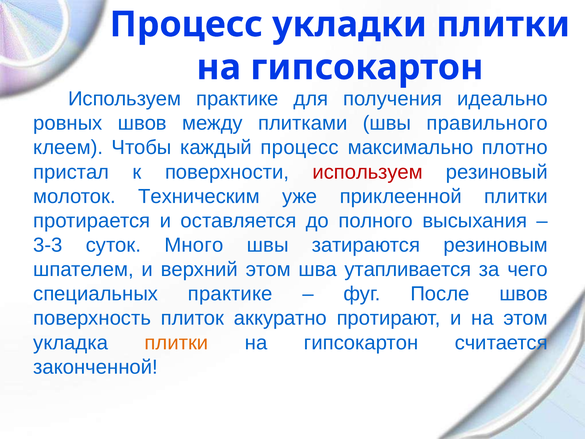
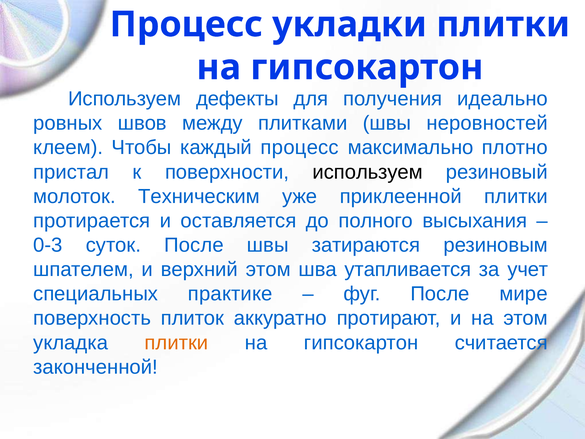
Используем практике: практике -> дефекты
правильного: правильного -> неровностей
используем at (368, 172) colour: red -> black
3-3: 3-3 -> 0-3
суток Много: Много -> После
чего: чего -> учет
После швов: швов -> мире
